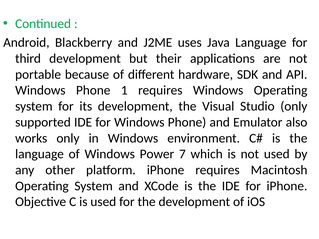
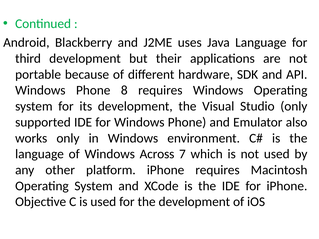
1: 1 -> 8
Power: Power -> Across
